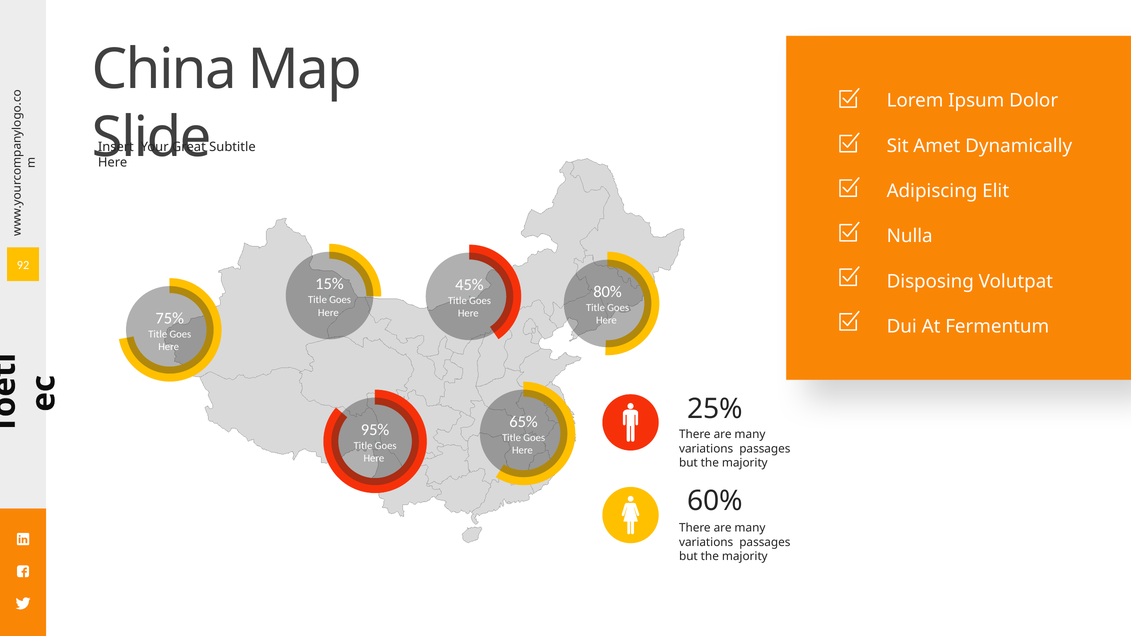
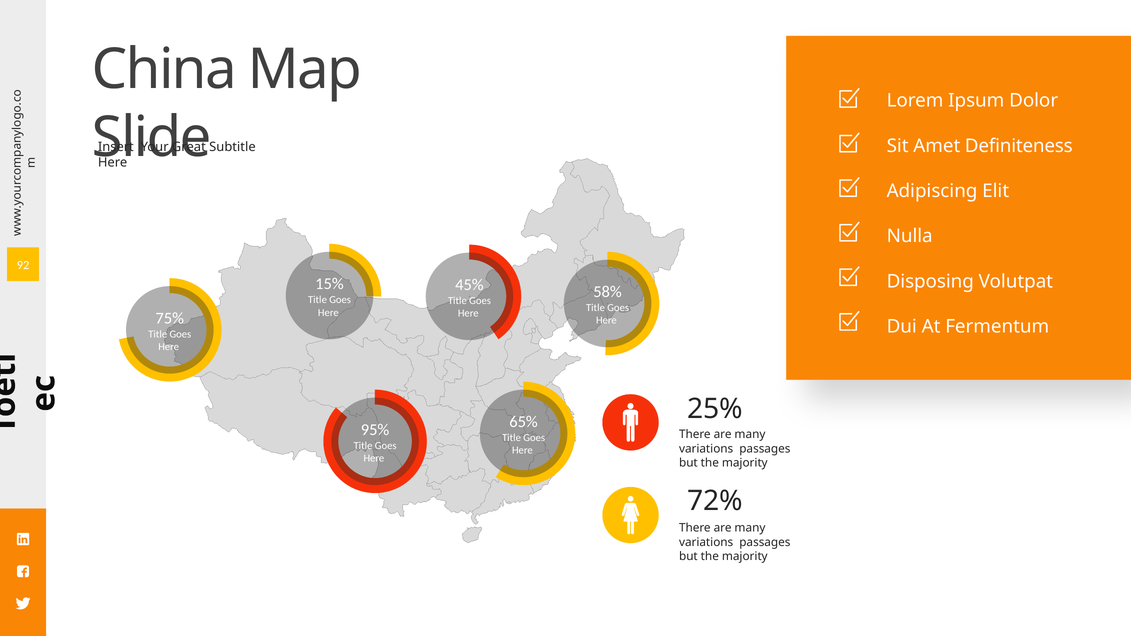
Dynamically: Dynamically -> Definiteness
80%: 80% -> 58%
60%: 60% -> 72%
